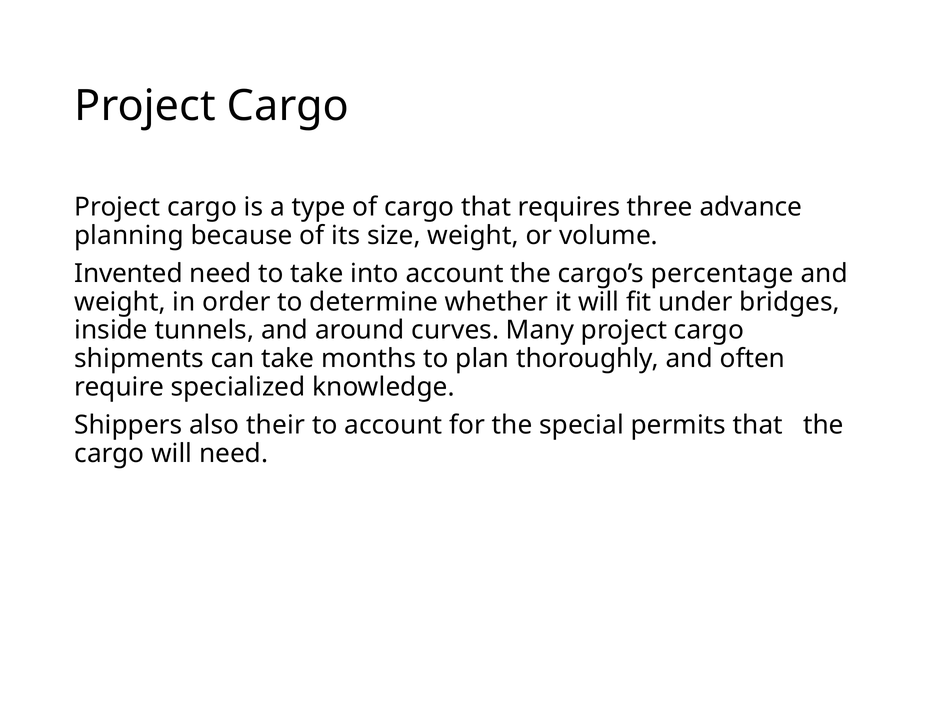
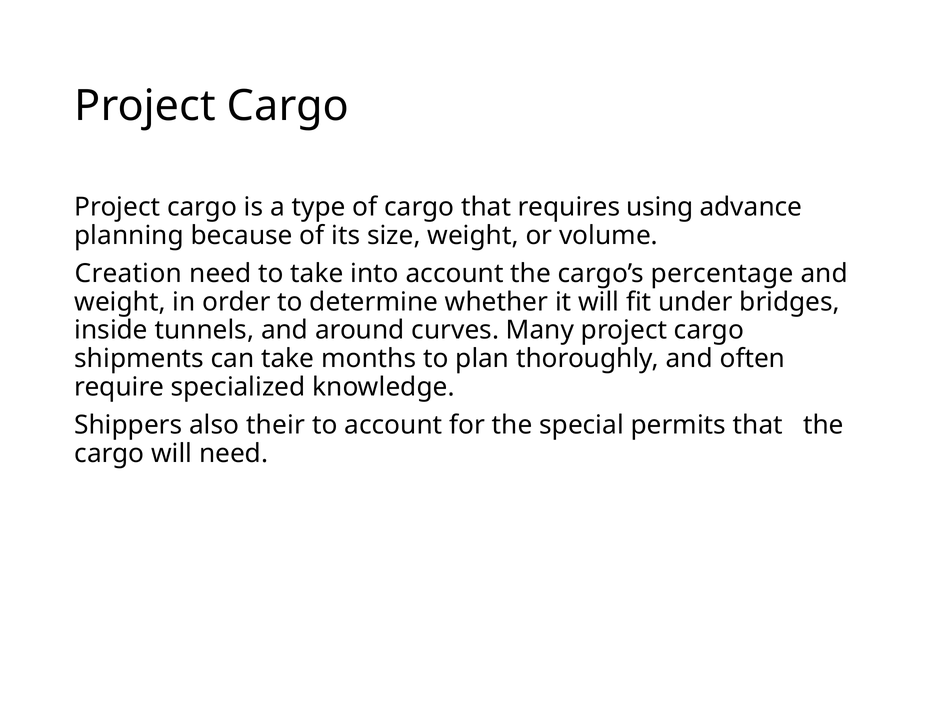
three: three -> using
Invented: Invented -> Creation
